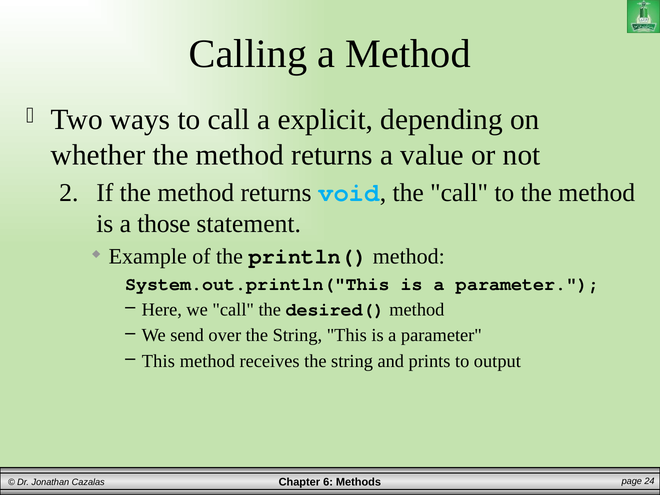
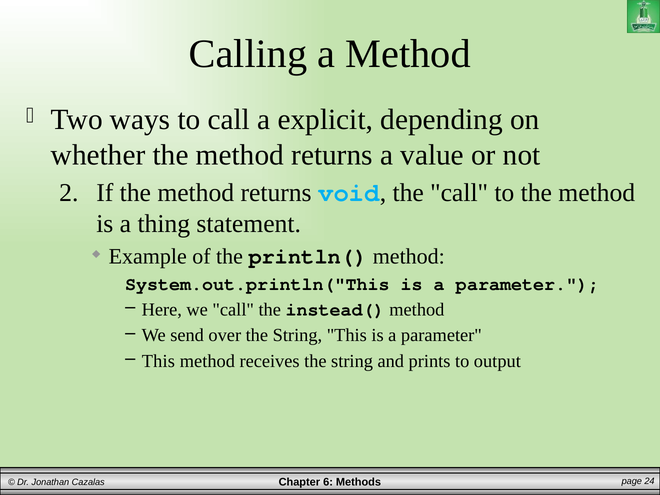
those: those -> thing
desired(: desired( -> instead(
